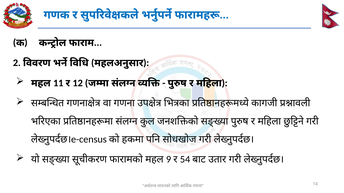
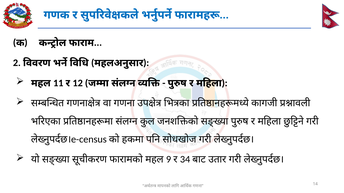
54: 54 -> 34
